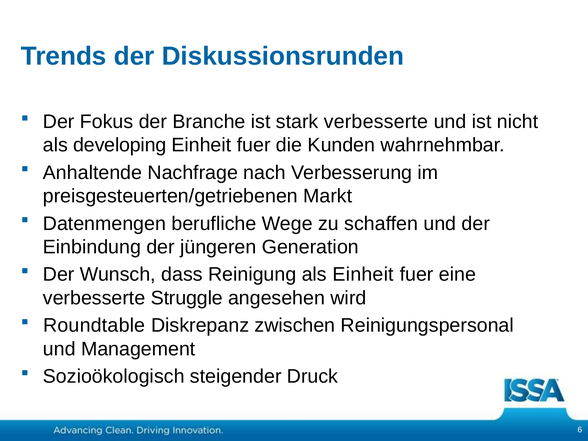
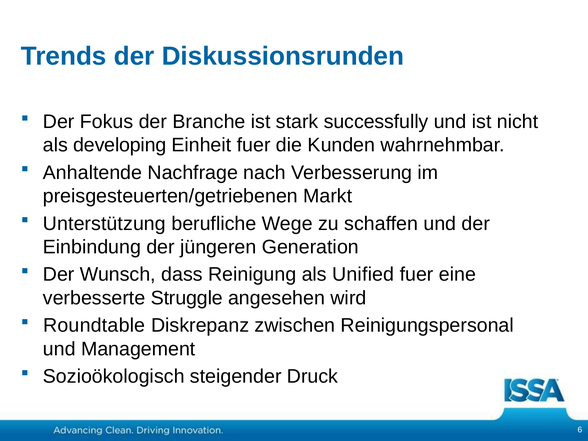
stark verbesserte: verbesserte -> successfully
Datenmengen: Datenmengen -> Unterstützung
als Einheit: Einheit -> Unified
